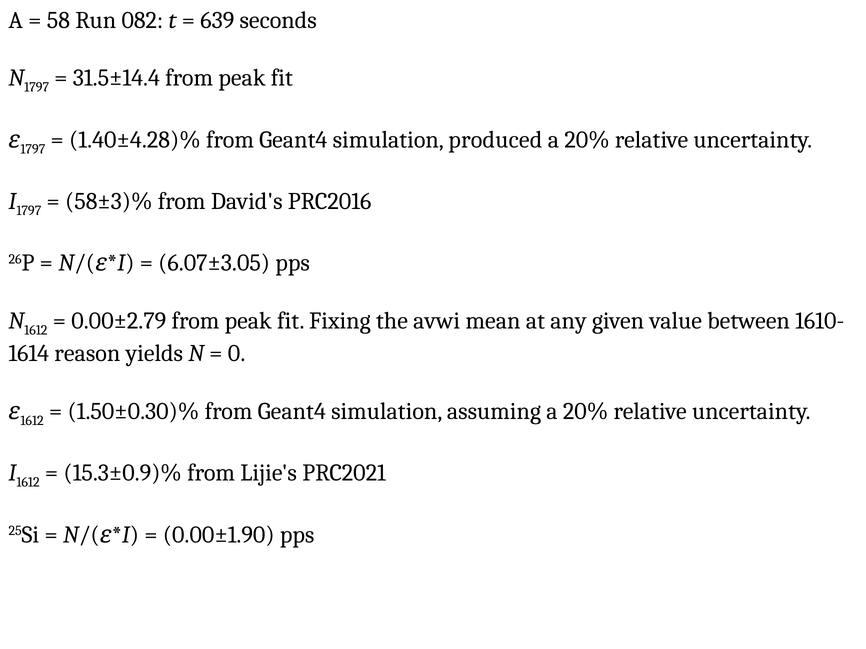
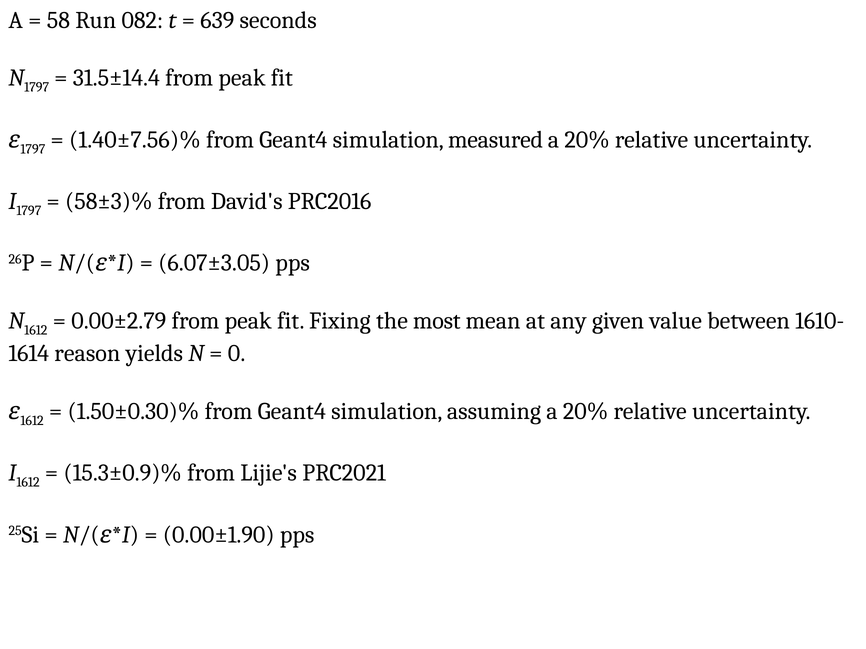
1.40±4.28)%: 1.40±4.28)% -> 1.40±7.56)%
produced: produced -> measured
avwi: avwi -> most
